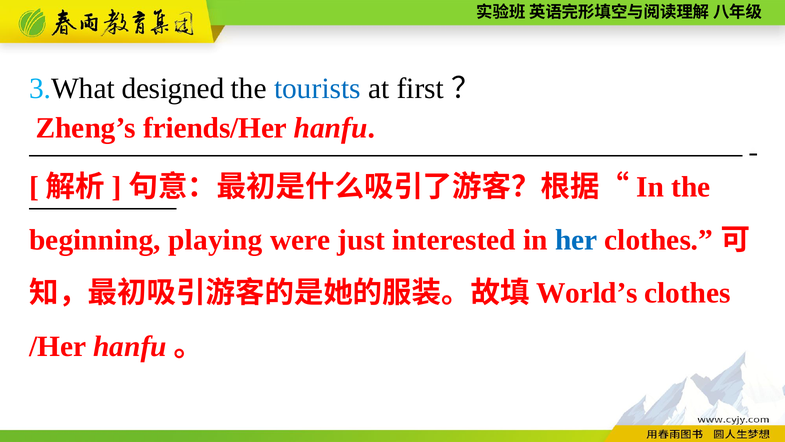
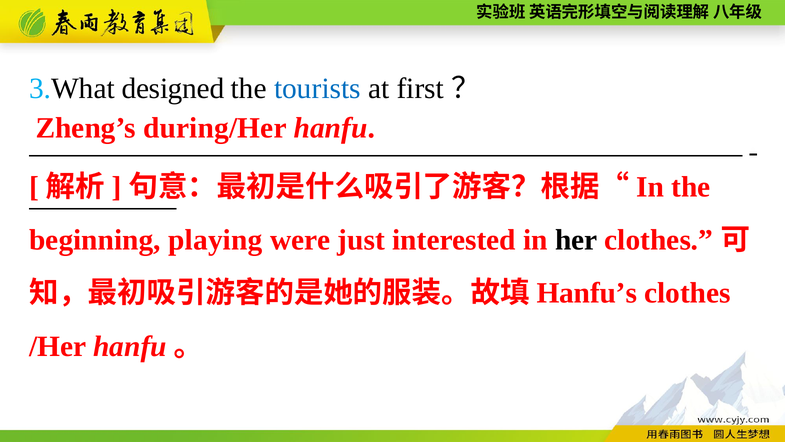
friends/Her: friends/Her -> during/Her
her colour: blue -> black
World’s: World’s -> Hanfu’s
